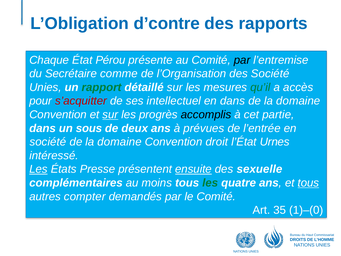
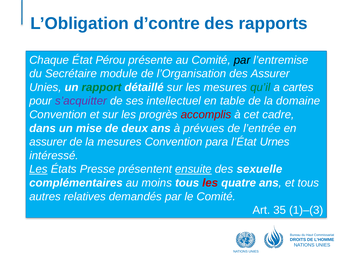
comme: comme -> module
des Société: Société -> Assurer
accès: accès -> cartes
s’acquitter colour: red -> purple
en dans: dans -> table
sur at (110, 115) underline: present -> none
accomplis colour: black -> red
partie: partie -> cadre
sous: sous -> mise
société at (48, 142): société -> assurer
domaine at (120, 142): domaine -> mesures
droit: droit -> para
les at (210, 183) colour: green -> red
tous at (308, 183) underline: present -> none
compter: compter -> relatives
1)‒(0: 1)‒(0 -> 1)‒(3
